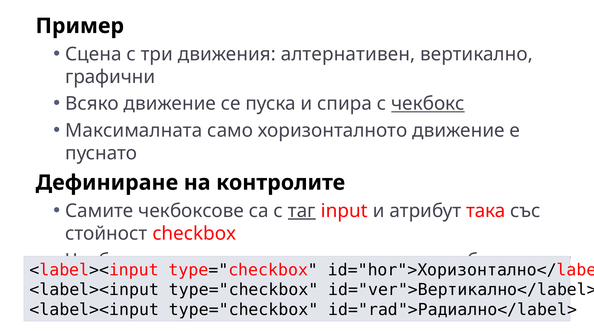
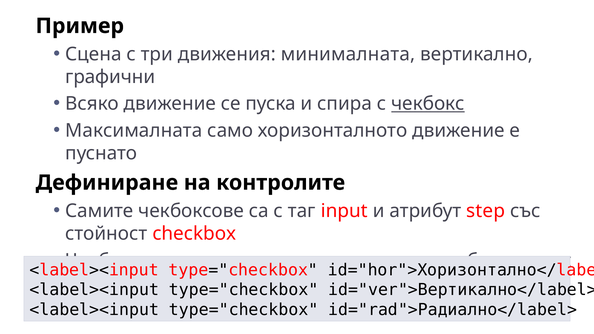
алтернативен: алтернативен -> минималната
таг at (302, 211) underline: present -> none
така: така -> step
